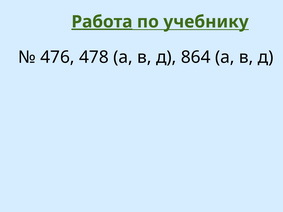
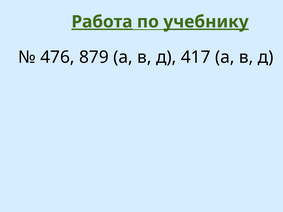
учебнику underline: none -> present
478: 478 -> 879
864: 864 -> 417
